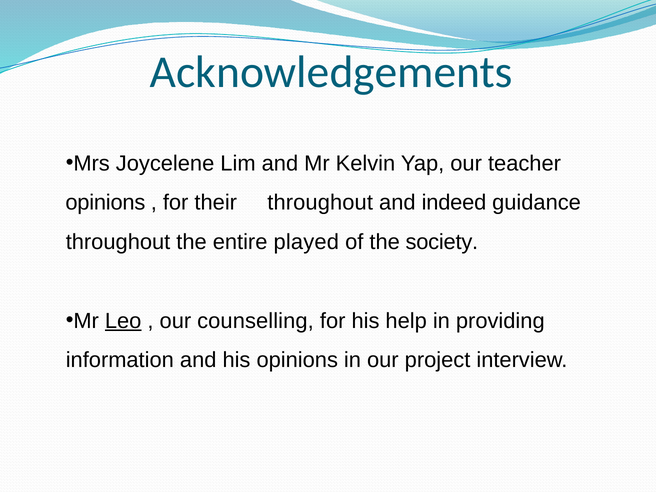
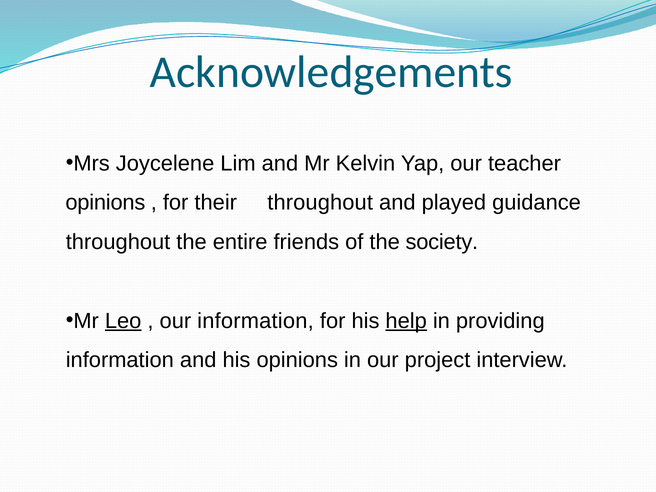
indeed: indeed -> played
played: played -> friends
our counselling: counselling -> information
help underline: none -> present
